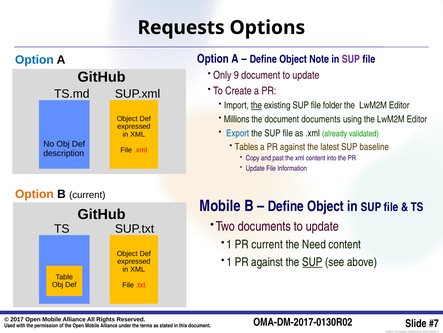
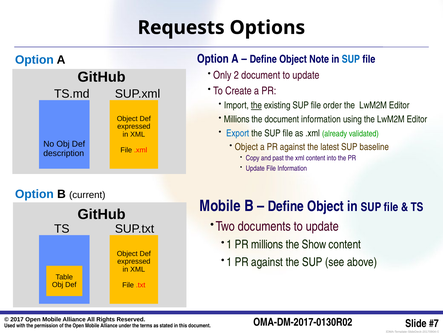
SUP at (351, 59) colour: purple -> blue
9: 9 -> 2
folder: folder -> order
document documents: documents -> information
Tables at (246, 147): Tables -> Object
Option at (34, 194) colour: orange -> blue
PR current: current -> millions
Need: Need -> Show
SUP at (312, 261) underline: present -> none
